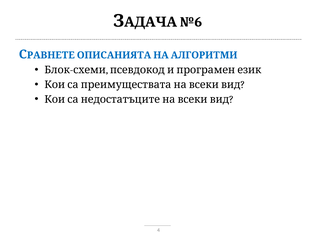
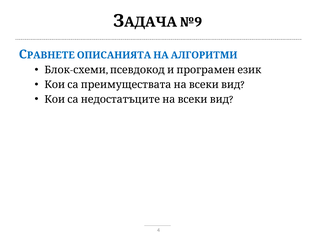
№6: №6 -> №9
